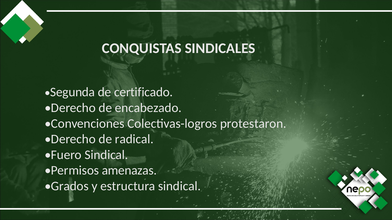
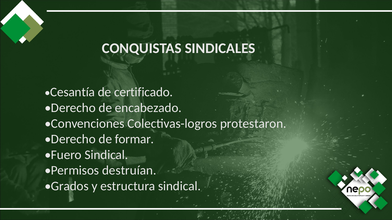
Segunda: Segunda -> Cesantía
radical: radical -> formar
amenazas: amenazas -> destruían
